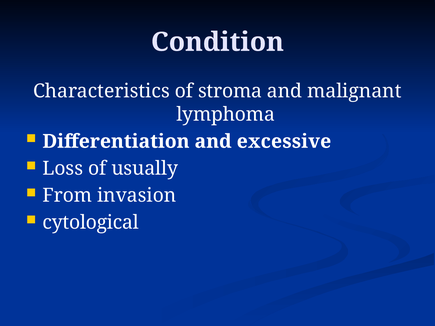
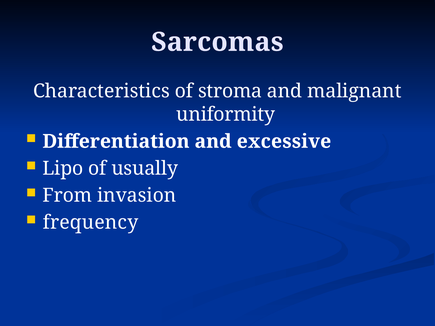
Condition: Condition -> Sarcomas
lymphoma: lymphoma -> uniformity
Loss: Loss -> Lipo
cytological: cytological -> frequency
